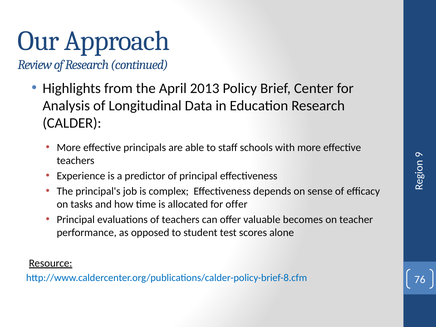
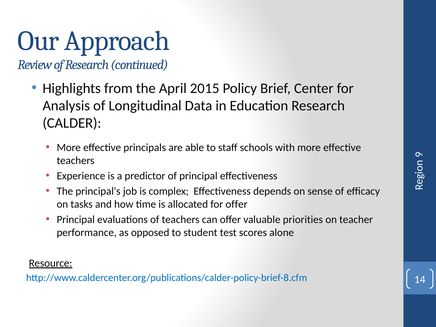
2013: 2013 -> 2015
becomes: becomes -> priorities
76: 76 -> 14
